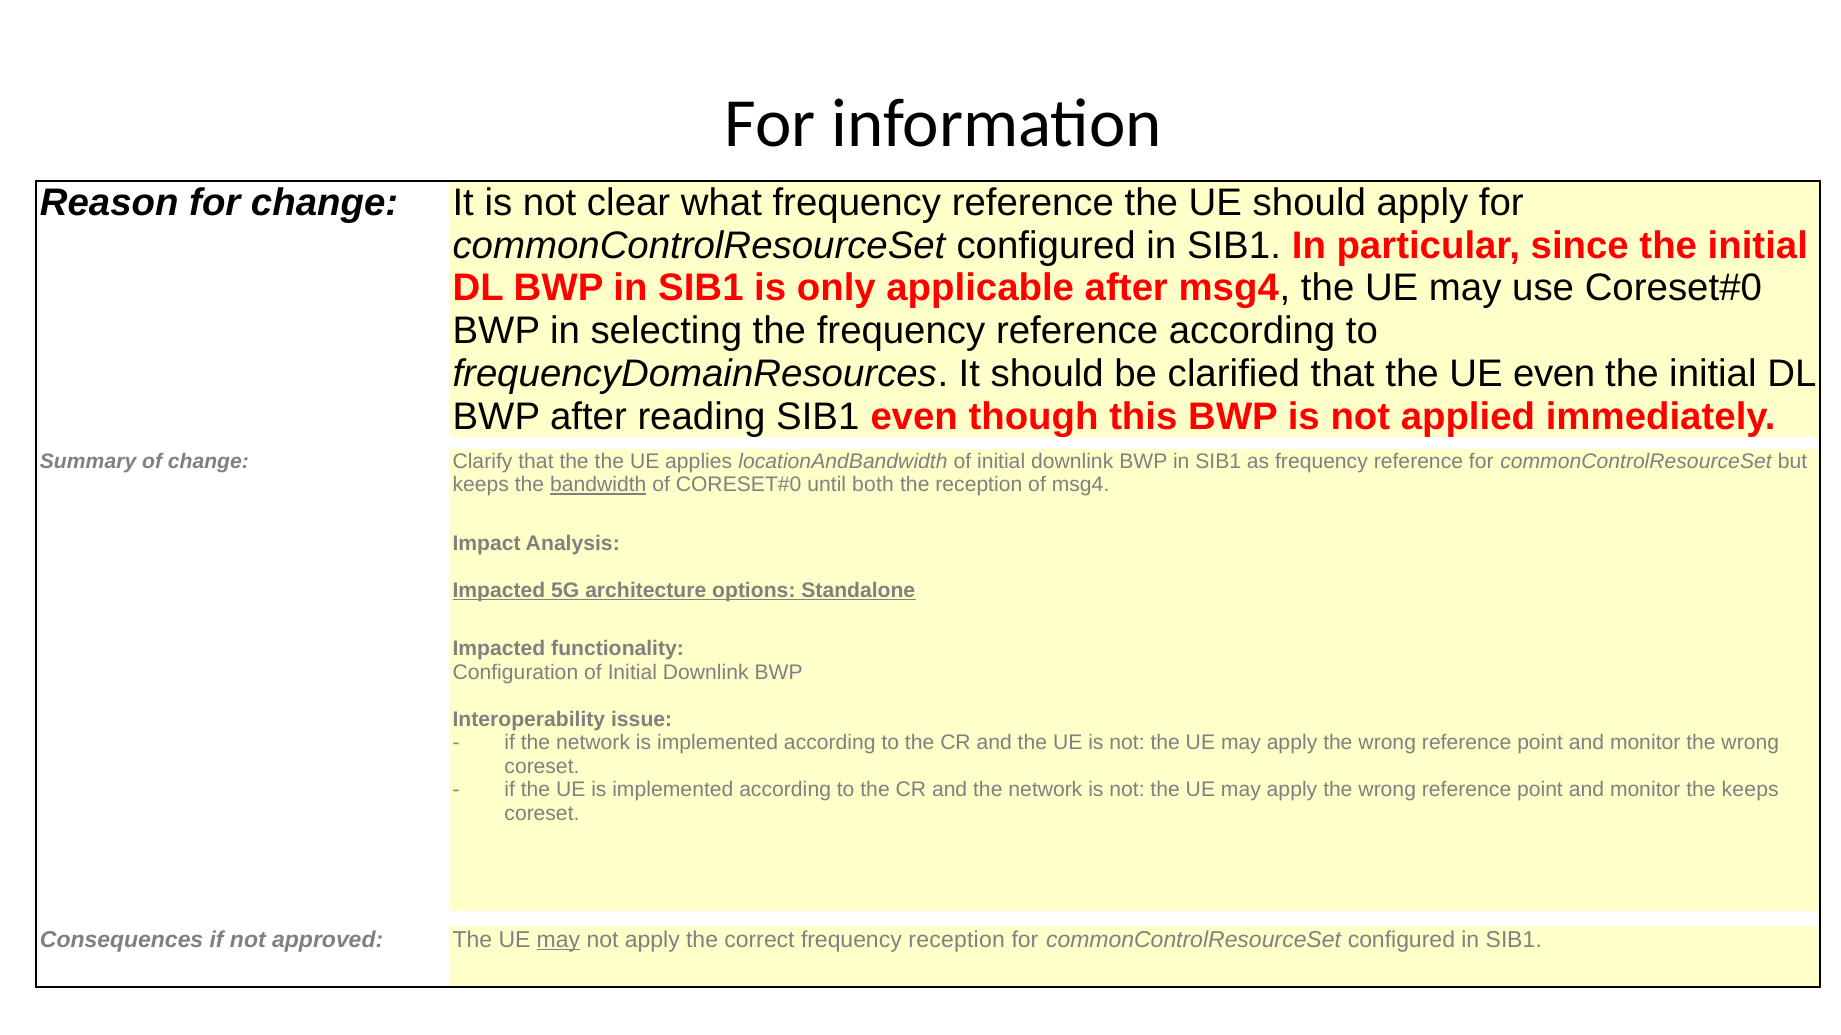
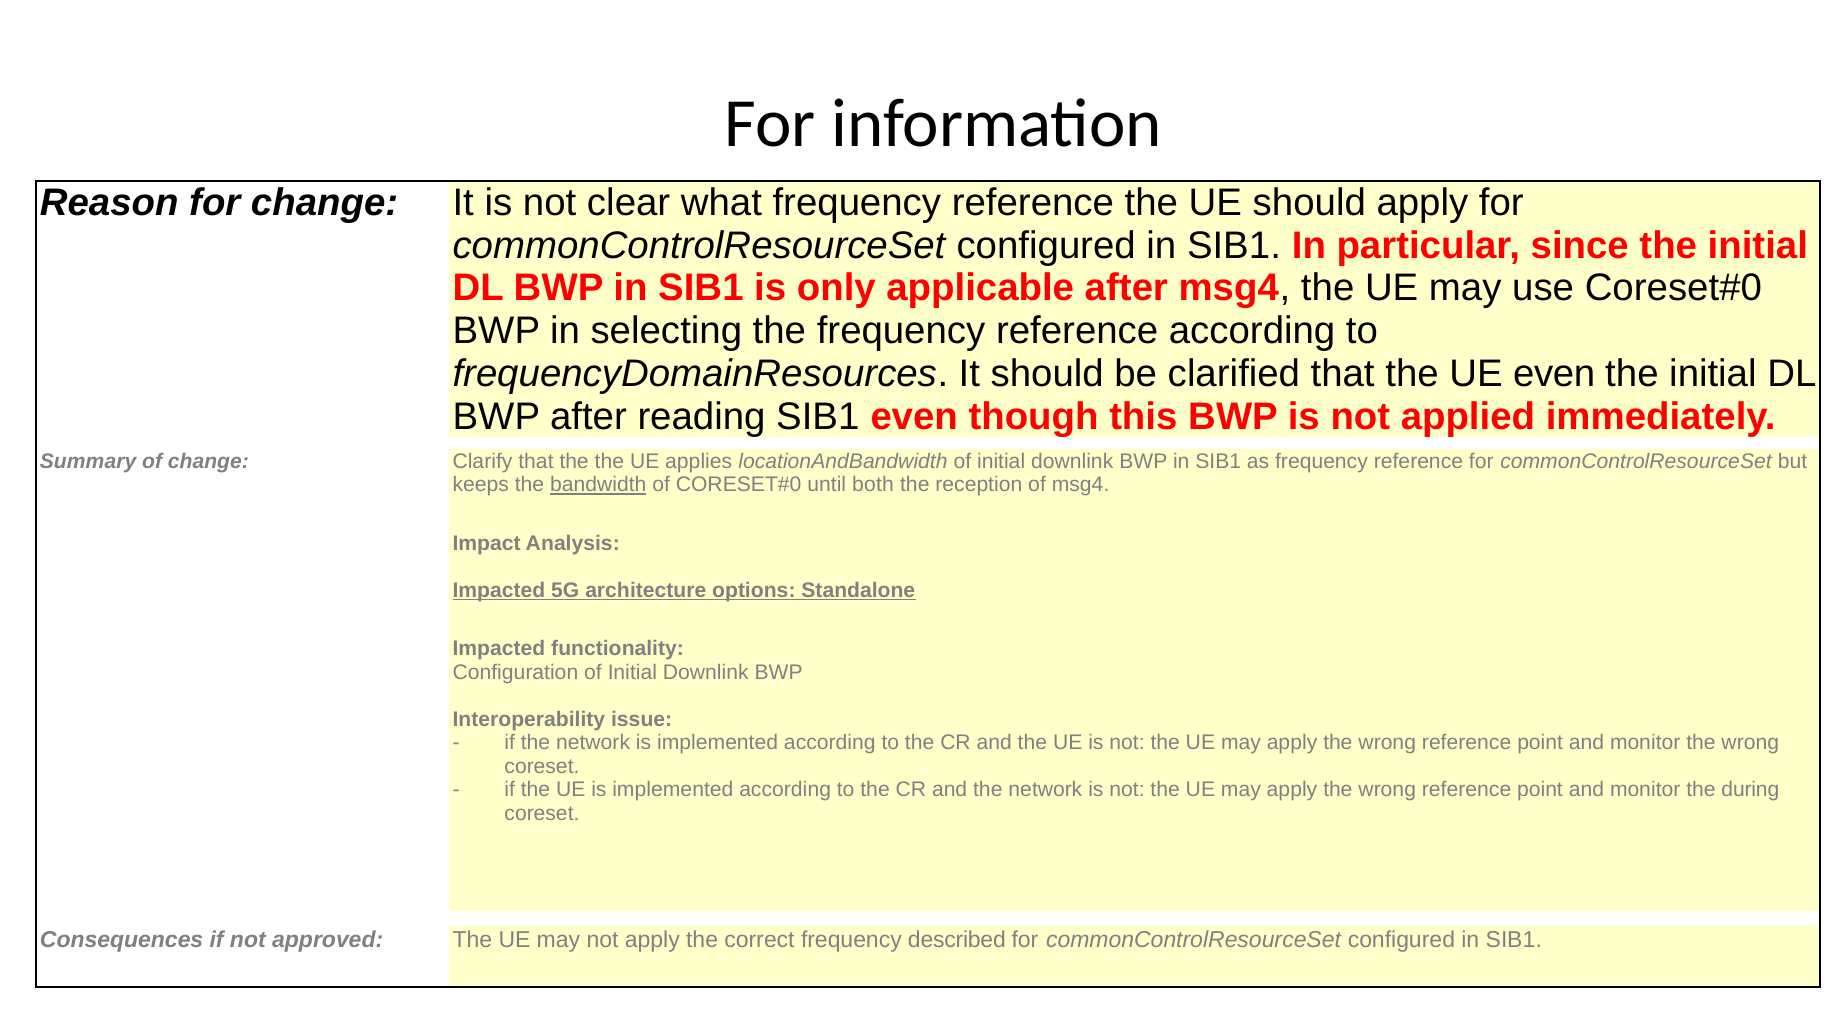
the keeps: keeps -> during
may at (558, 940) underline: present -> none
frequency reception: reception -> described
